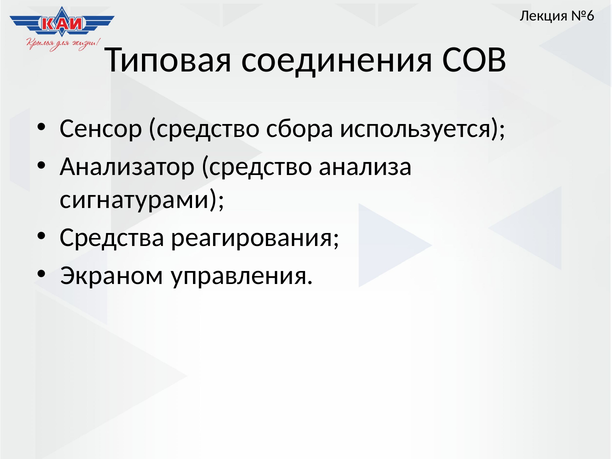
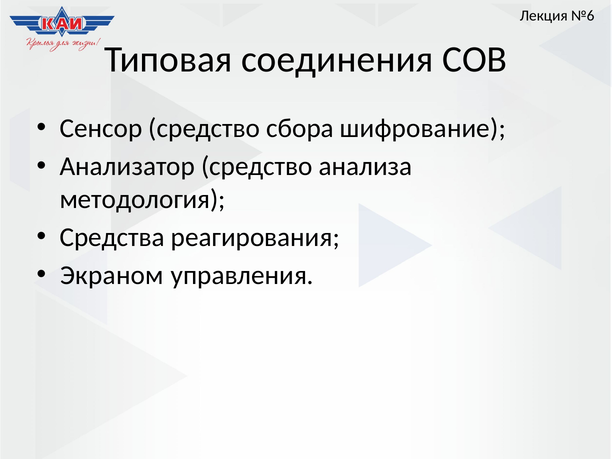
используется: используется -> шифрование
сигнатурами: сигнатурами -> методология
